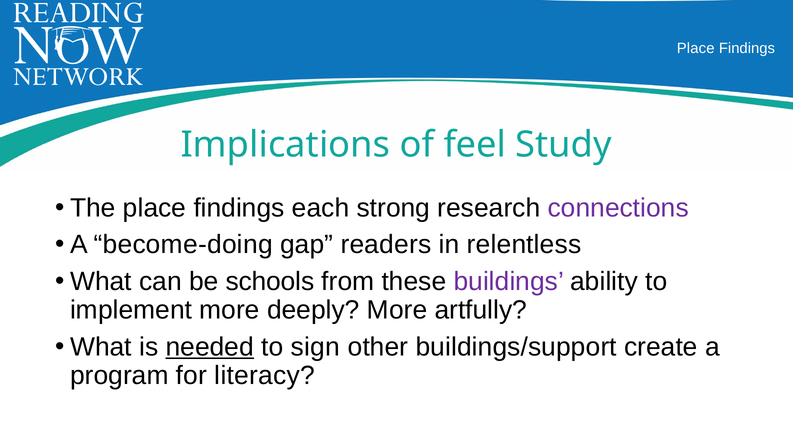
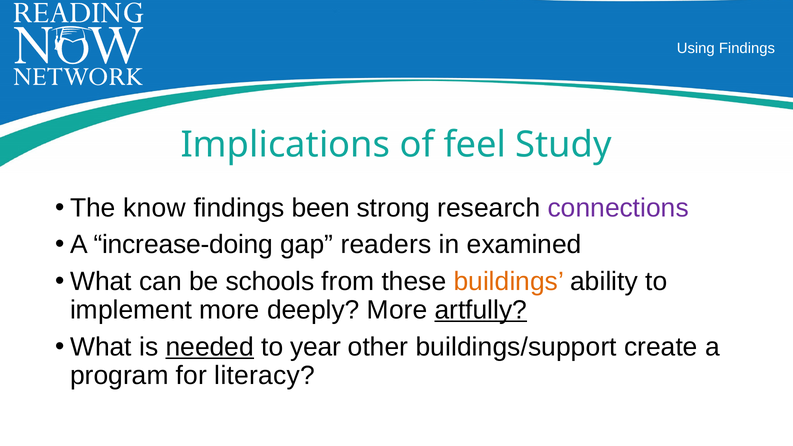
Place at (696, 48): Place -> Using
The place: place -> know
each: each -> been
become-doing: become-doing -> increase-doing
relentless: relentless -> examined
buildings colour: purple -> orange
artfully underline: none -> present
sign: sign -> year
